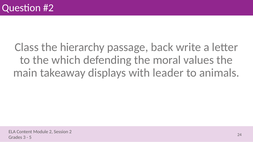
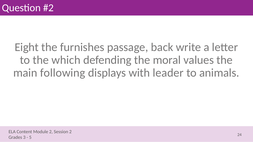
Class: Class -> Eight
hierarchy: hierarchy -> furnishes
takeaway: takeaway -> following
